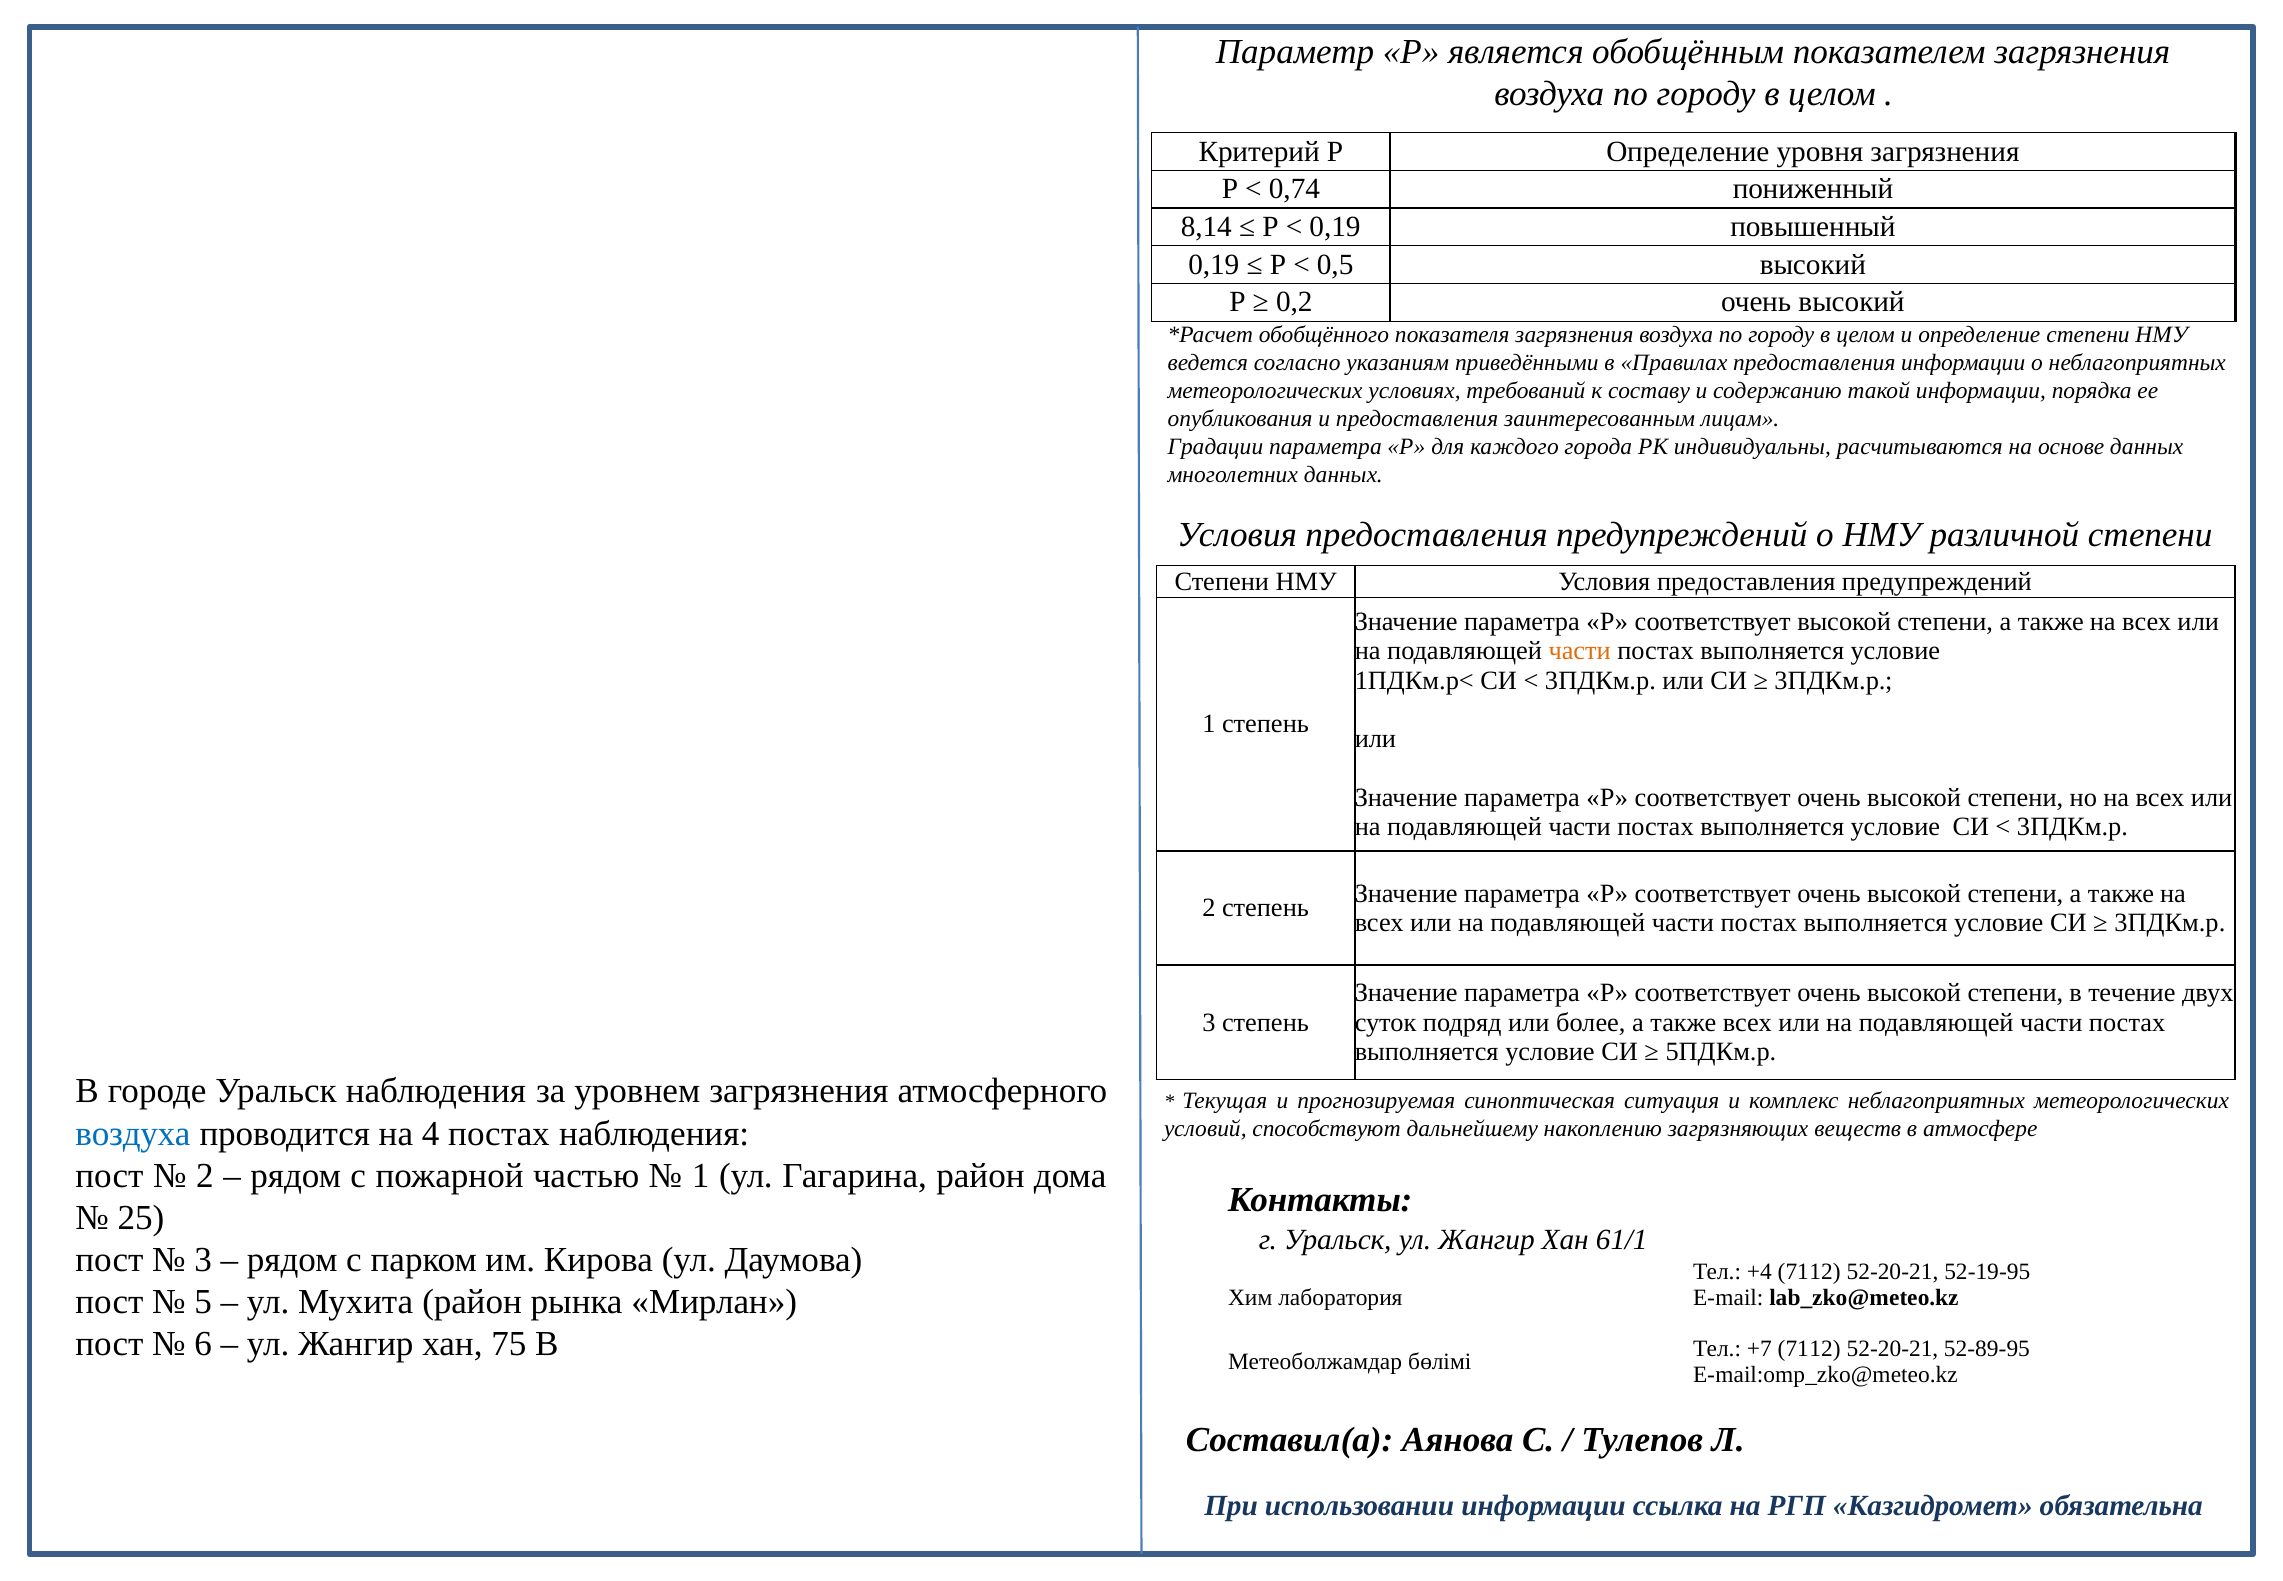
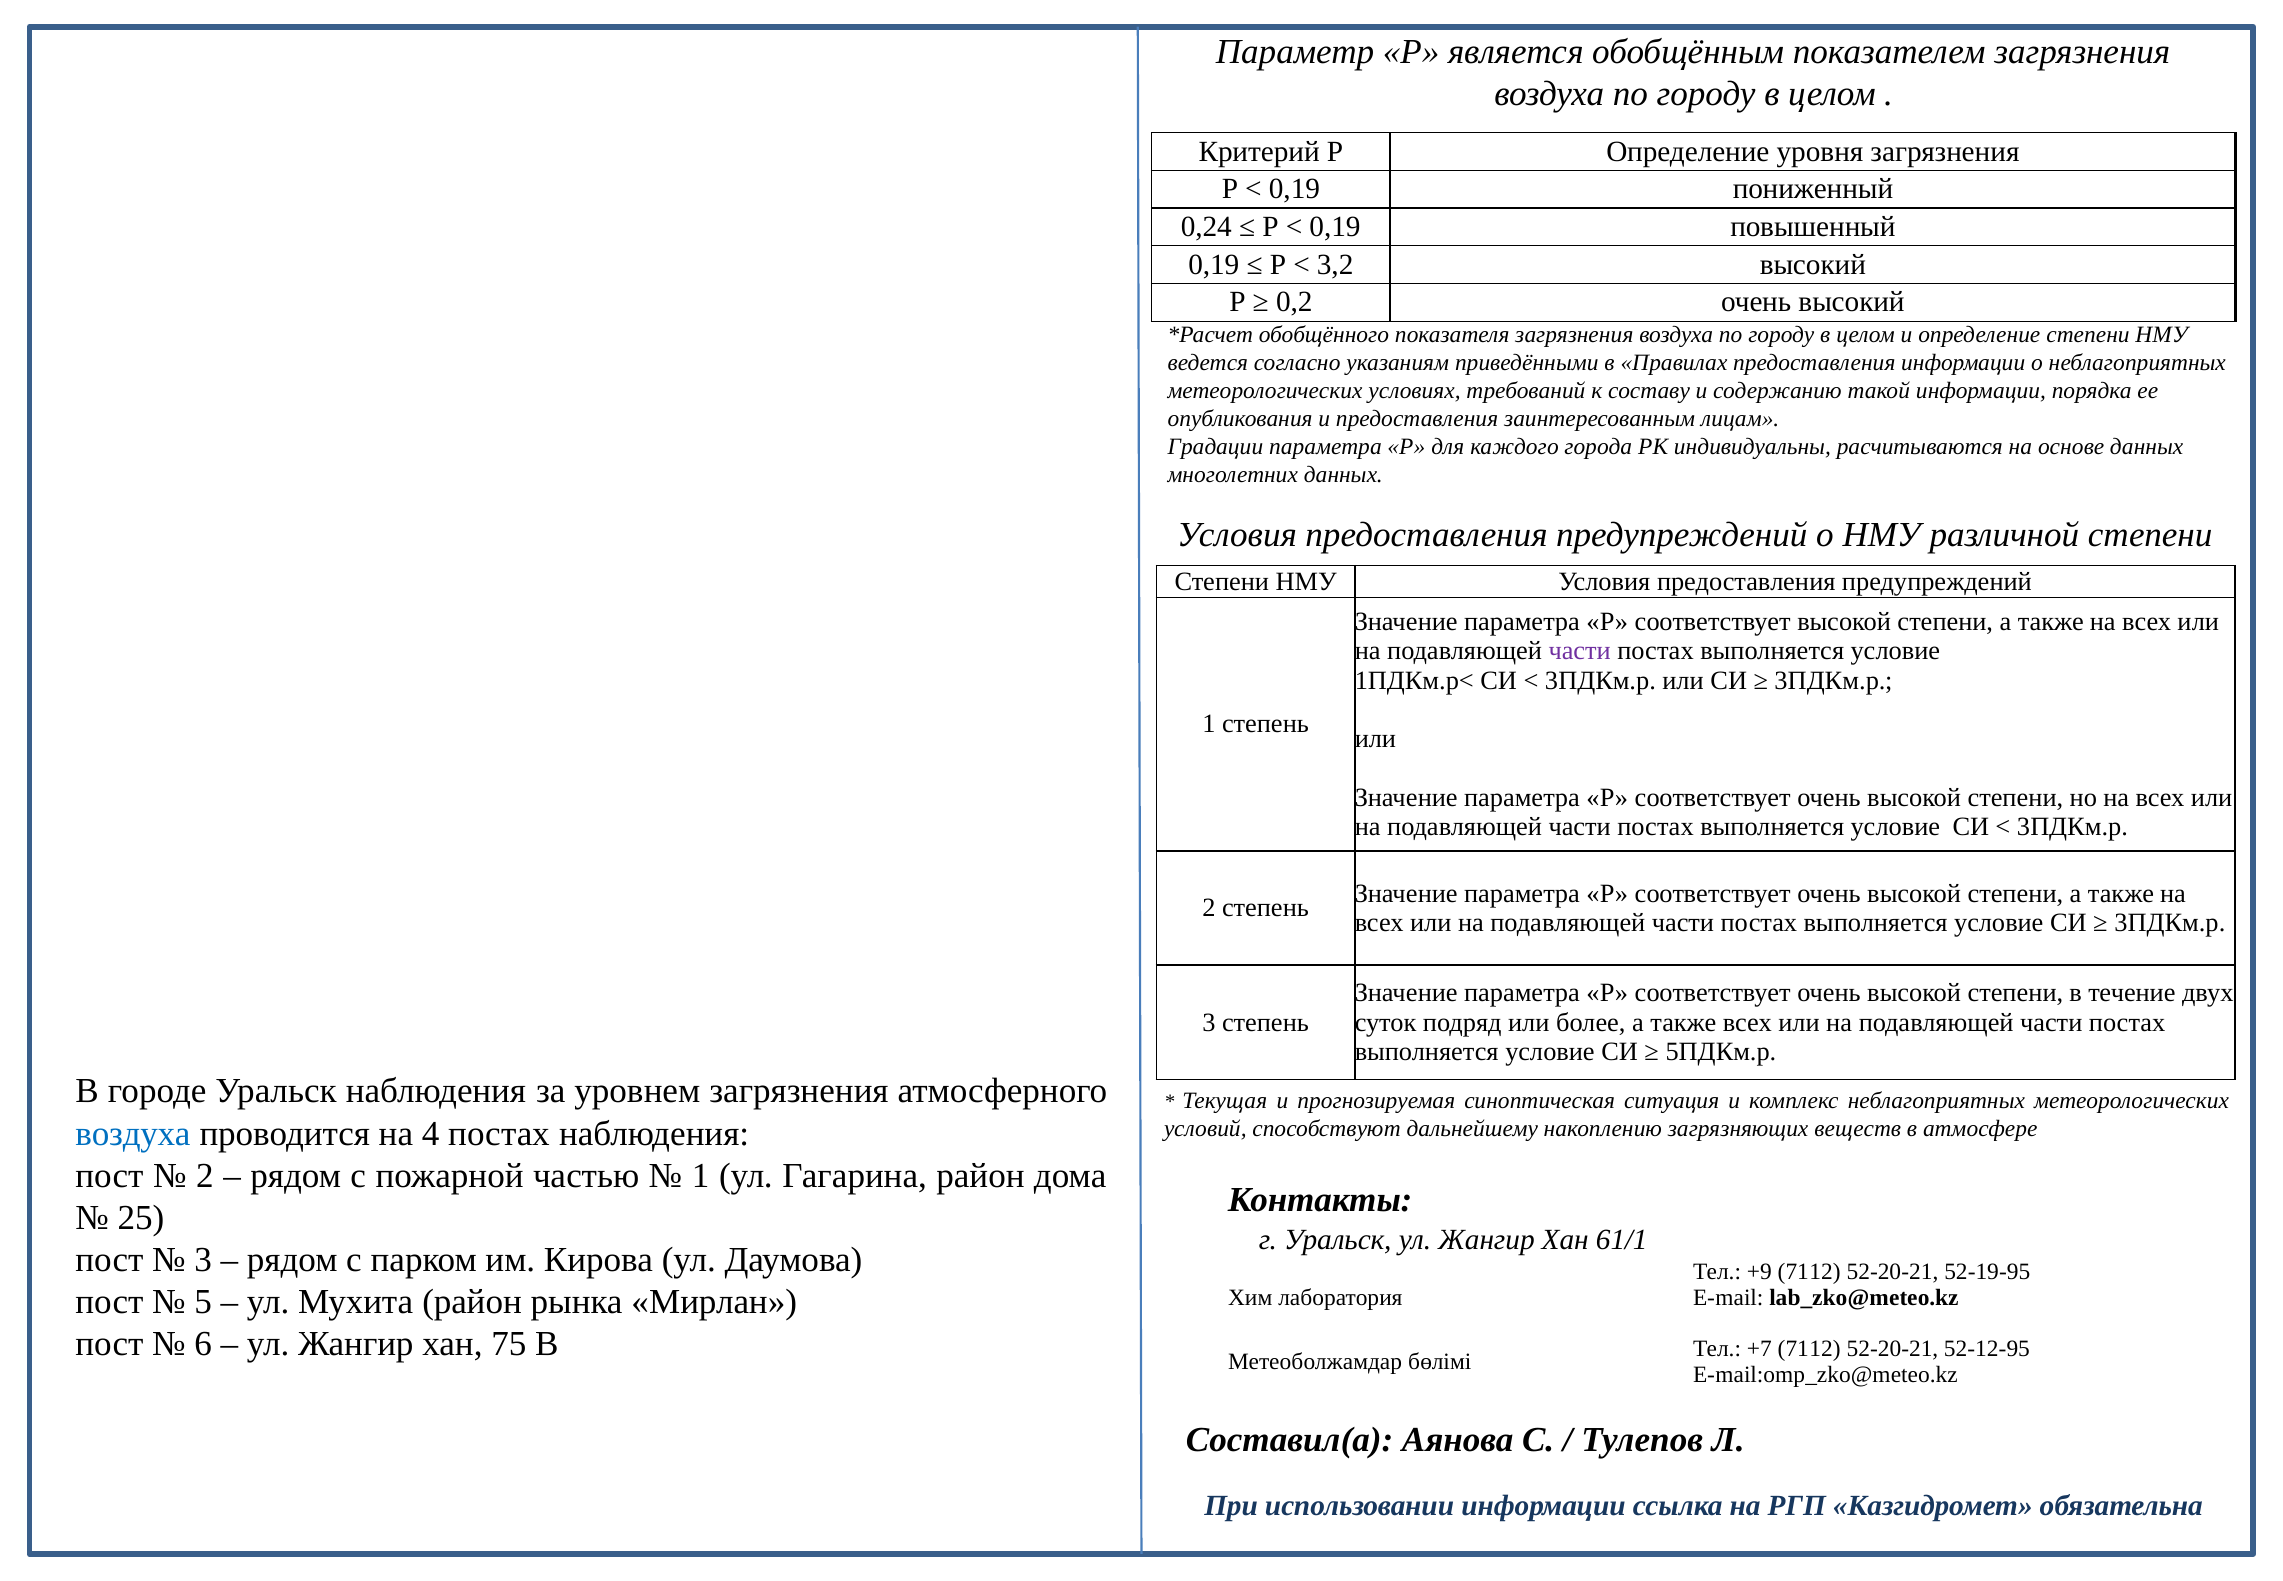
0,74 at (1294, 189): 0,74 -> 0,19
8,14: 8,14 -> 0,24
0,5: 0,5 -> 3,2
части at (1580, 651) colour: orange -> purple
+4: +4 -> +9
52-89-95: 52-89-95 -> 52-12-95
